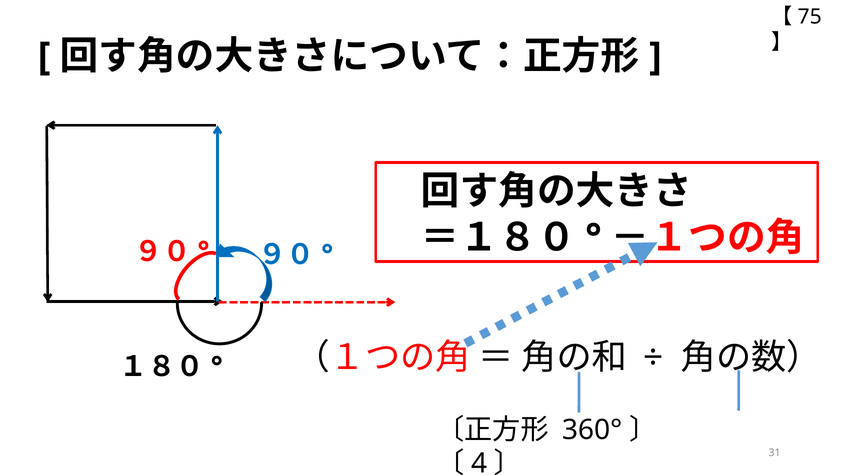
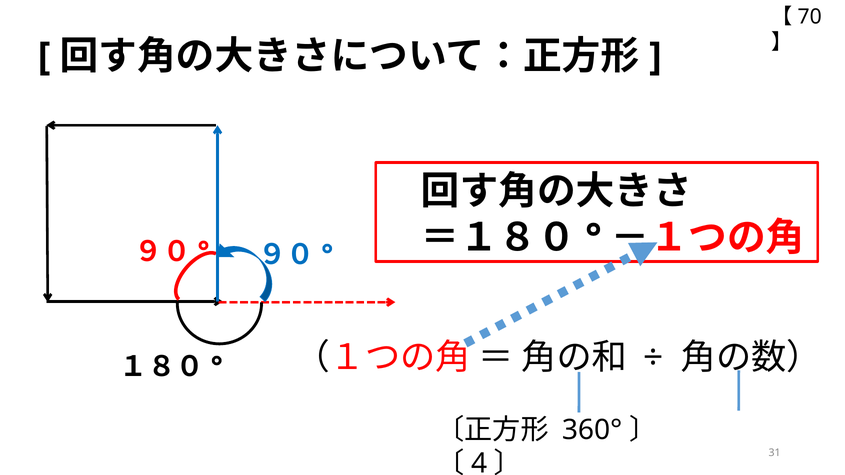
75: 75 -> 70
